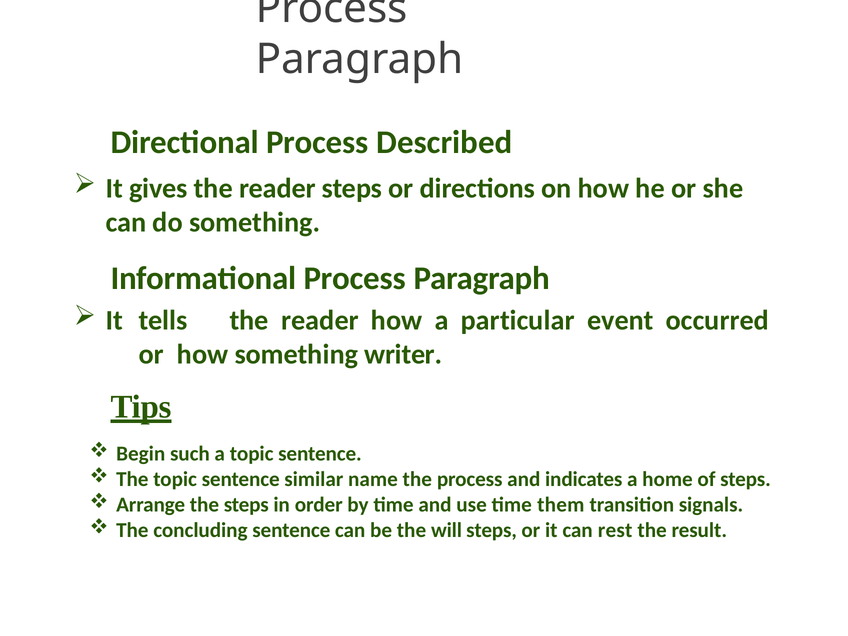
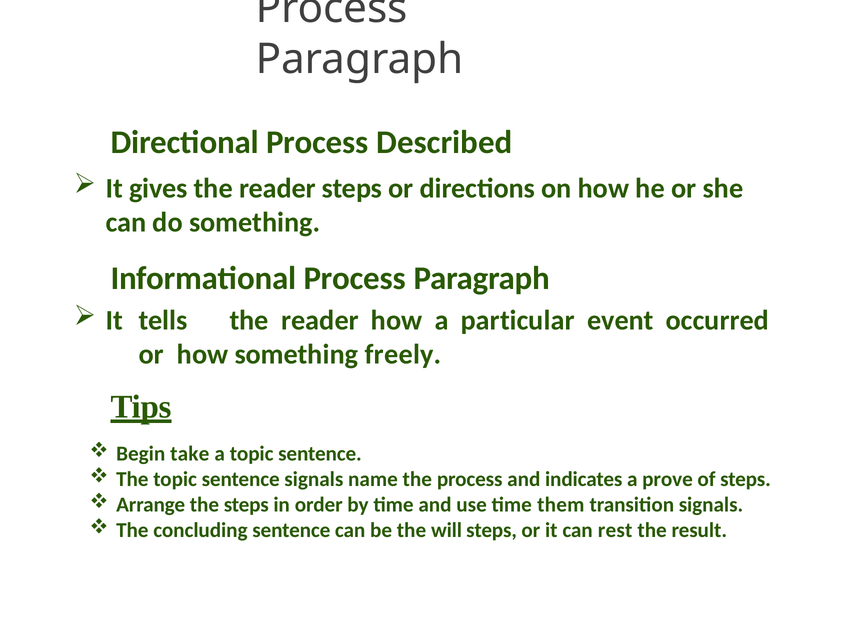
writer: writer -> freely
such: such -> take
sentence similar: similar -> signals
home: home -> prove
